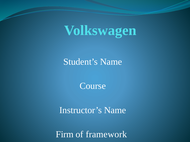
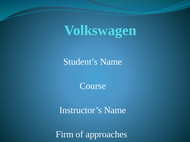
framework: framework -> approaches
